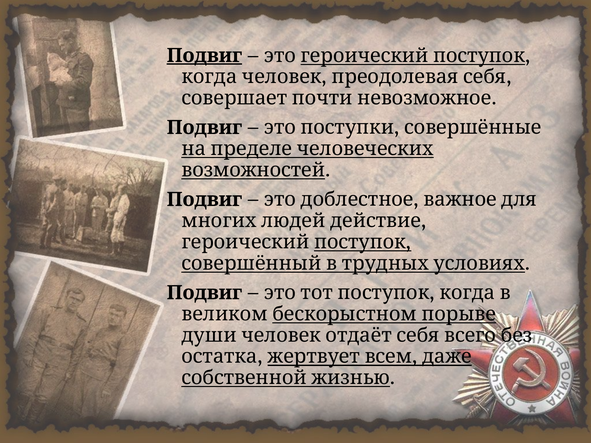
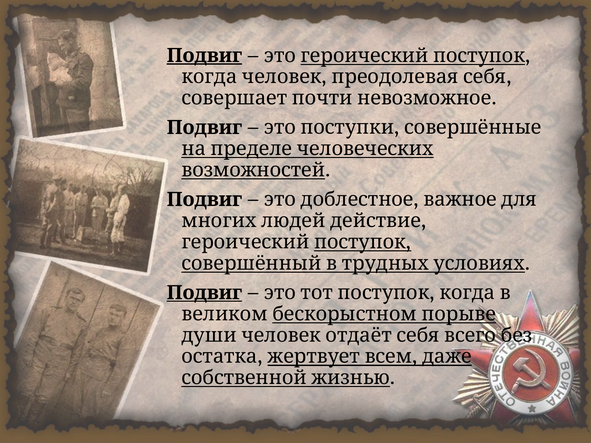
Подвиг at (204, 293) underline: none -> present
